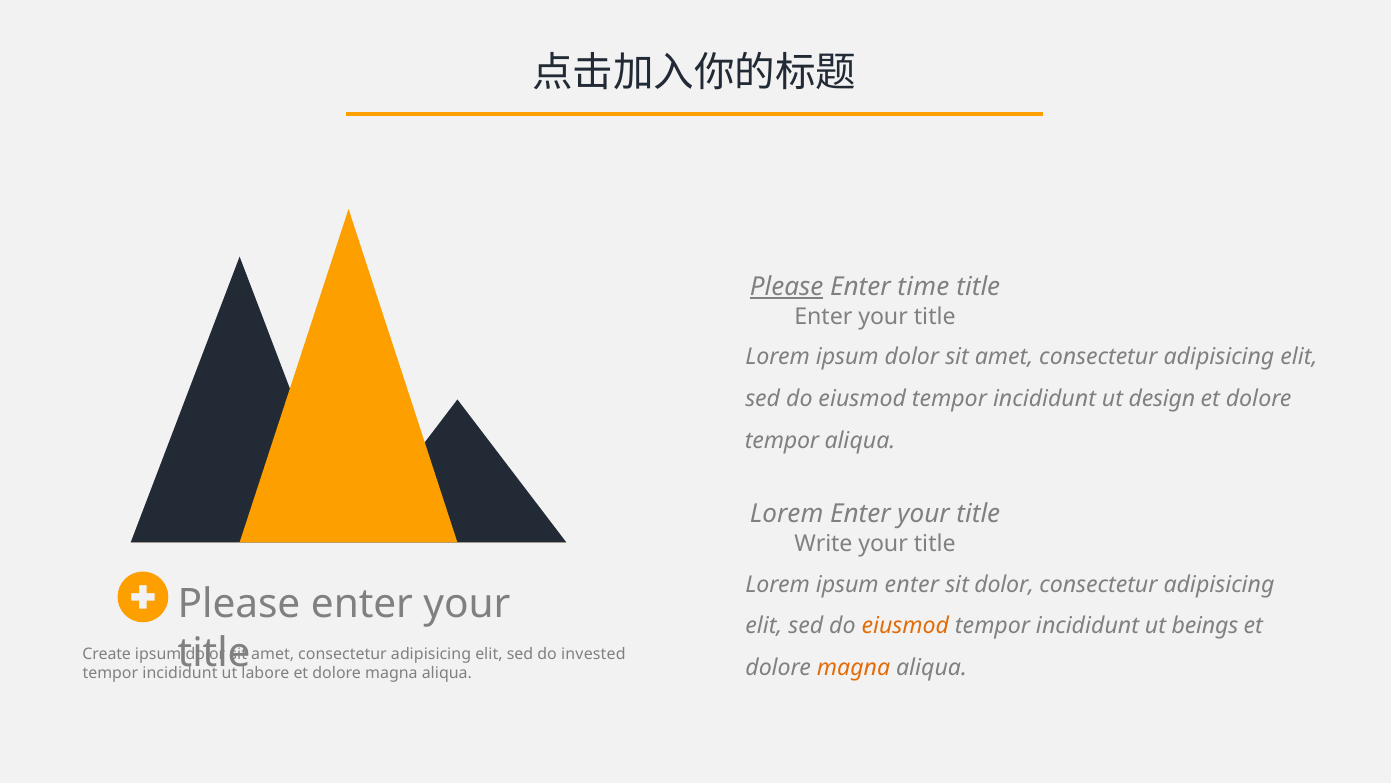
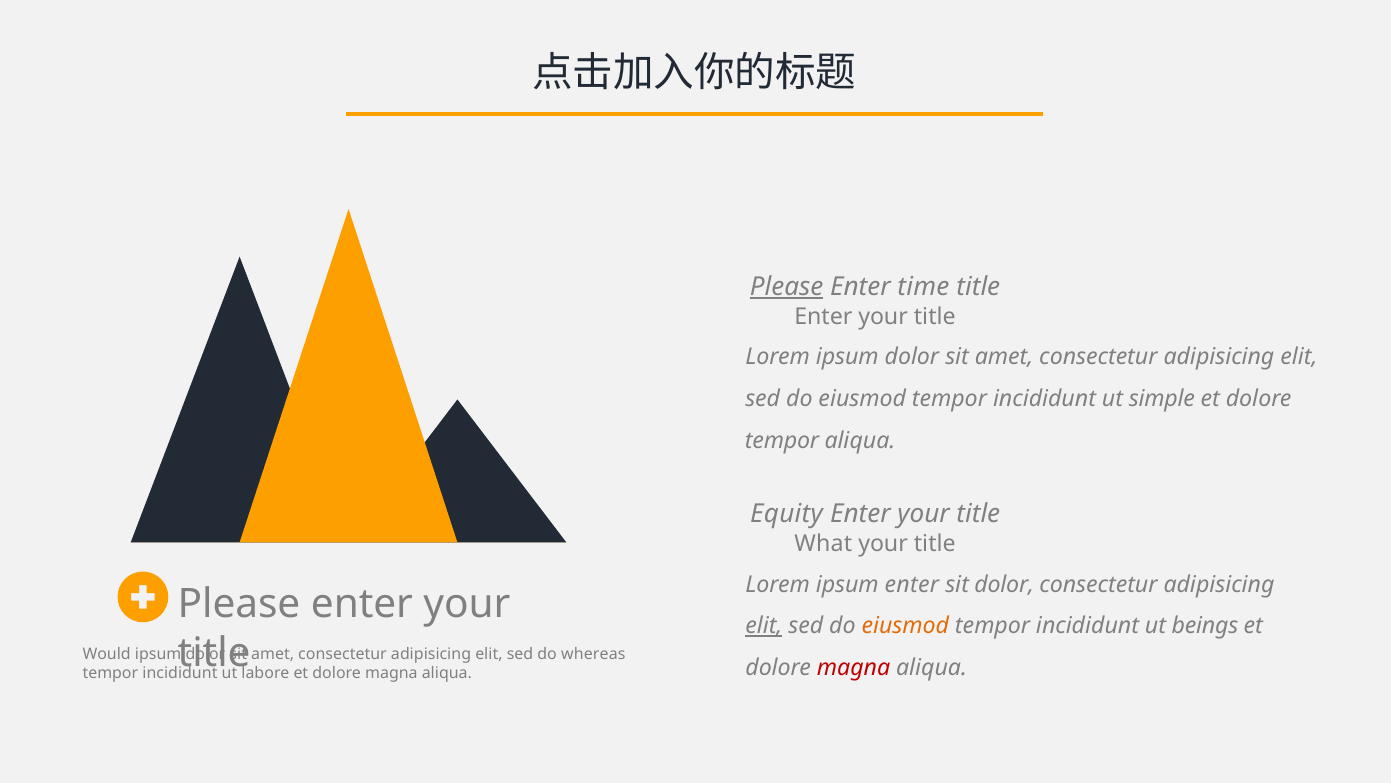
design: design -> simple
Lorem at (787, 514): Lorem -> Equity
Write: Write -> What
elit at (764, 626) underline: none -> present
Create: Create -> Would
invested: invested -> whereas
magna at (854, 668) colour: orange -> red
